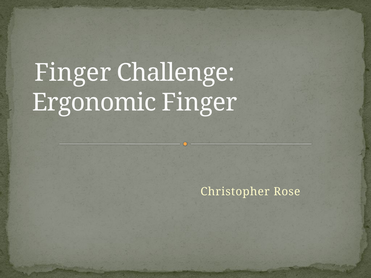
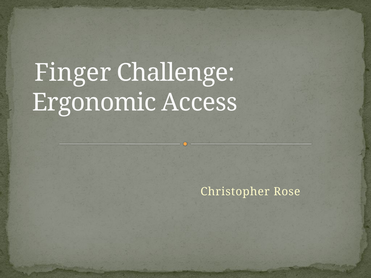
Ergonomic Finger: Finger -> Access
